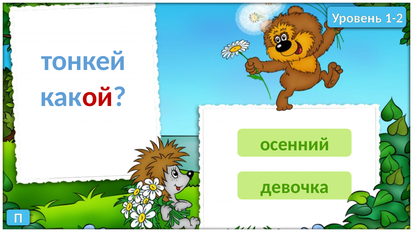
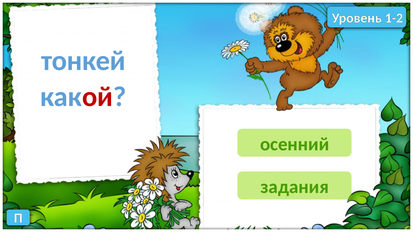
девочка: девочка -> задания
